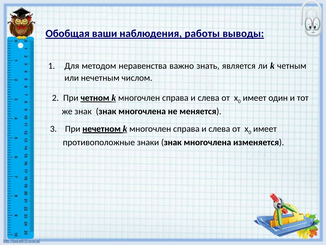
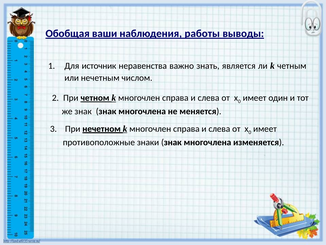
методом: методом -> источник
